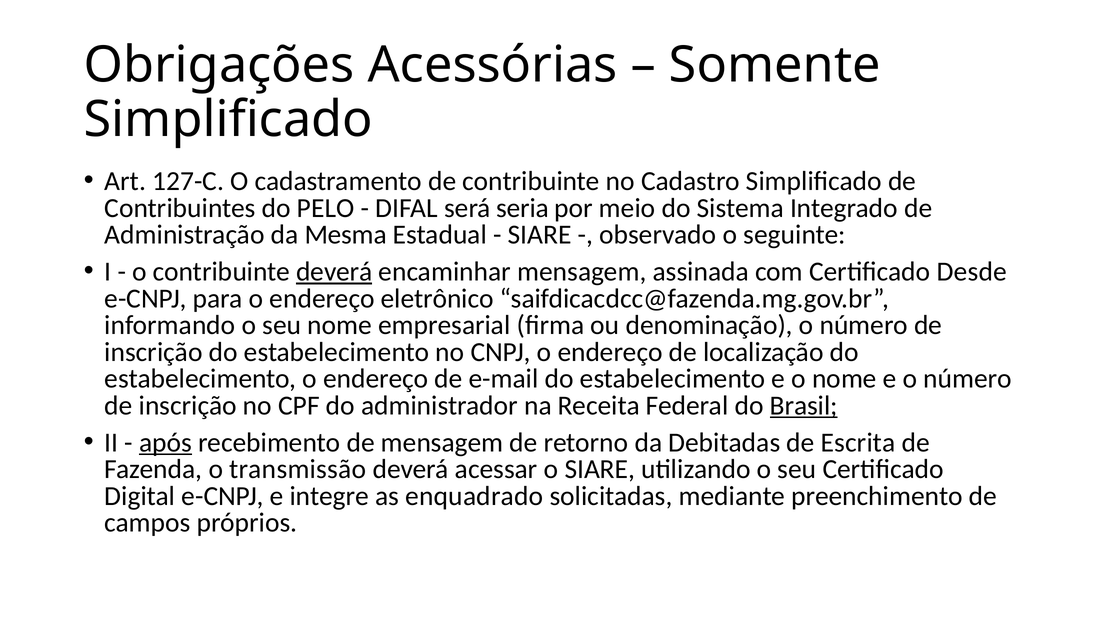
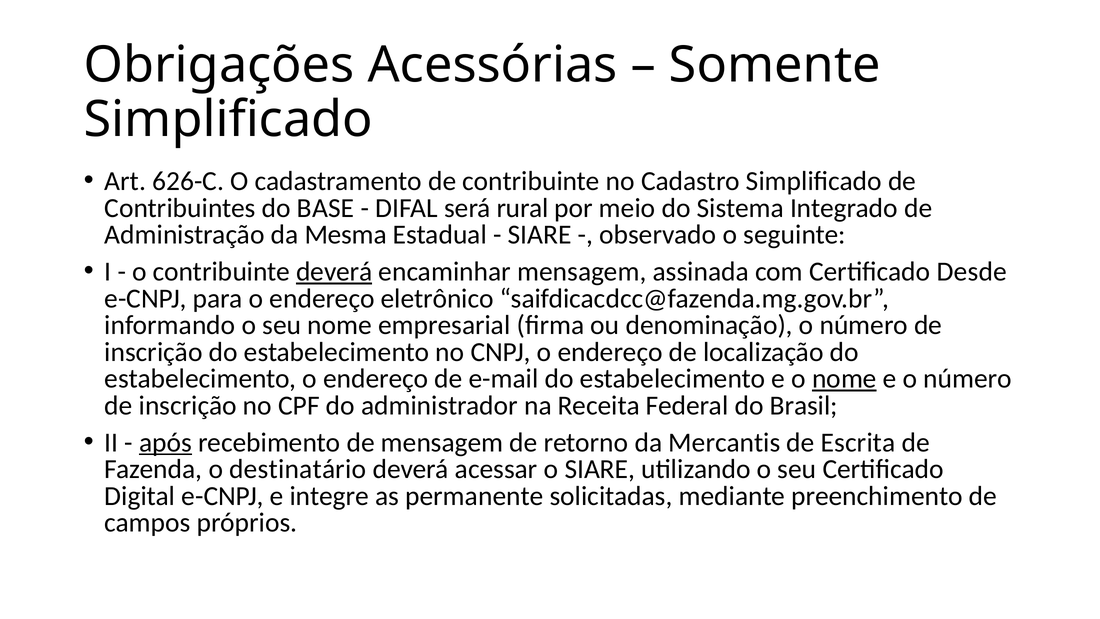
127-C: 127-C -> 626-C
PELO: PELO -> BASE
seria: seria -> rural
nome at (844, 379) underline: none -> present
Brasil underline: present -> none
Debitadas: Debitadas -> Mercantis
transmissão: transmissão -> destinatário
enquadrado: enquadrado -> permanente
